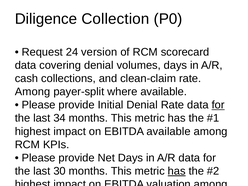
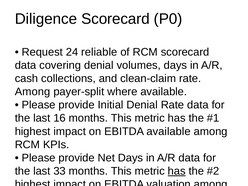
Diligence Collection: Collection -> Scorecard
version: version -> reliable
for at (218, 105) underline: present -> none
34: 34 -> 16
30: 30 -> 33
